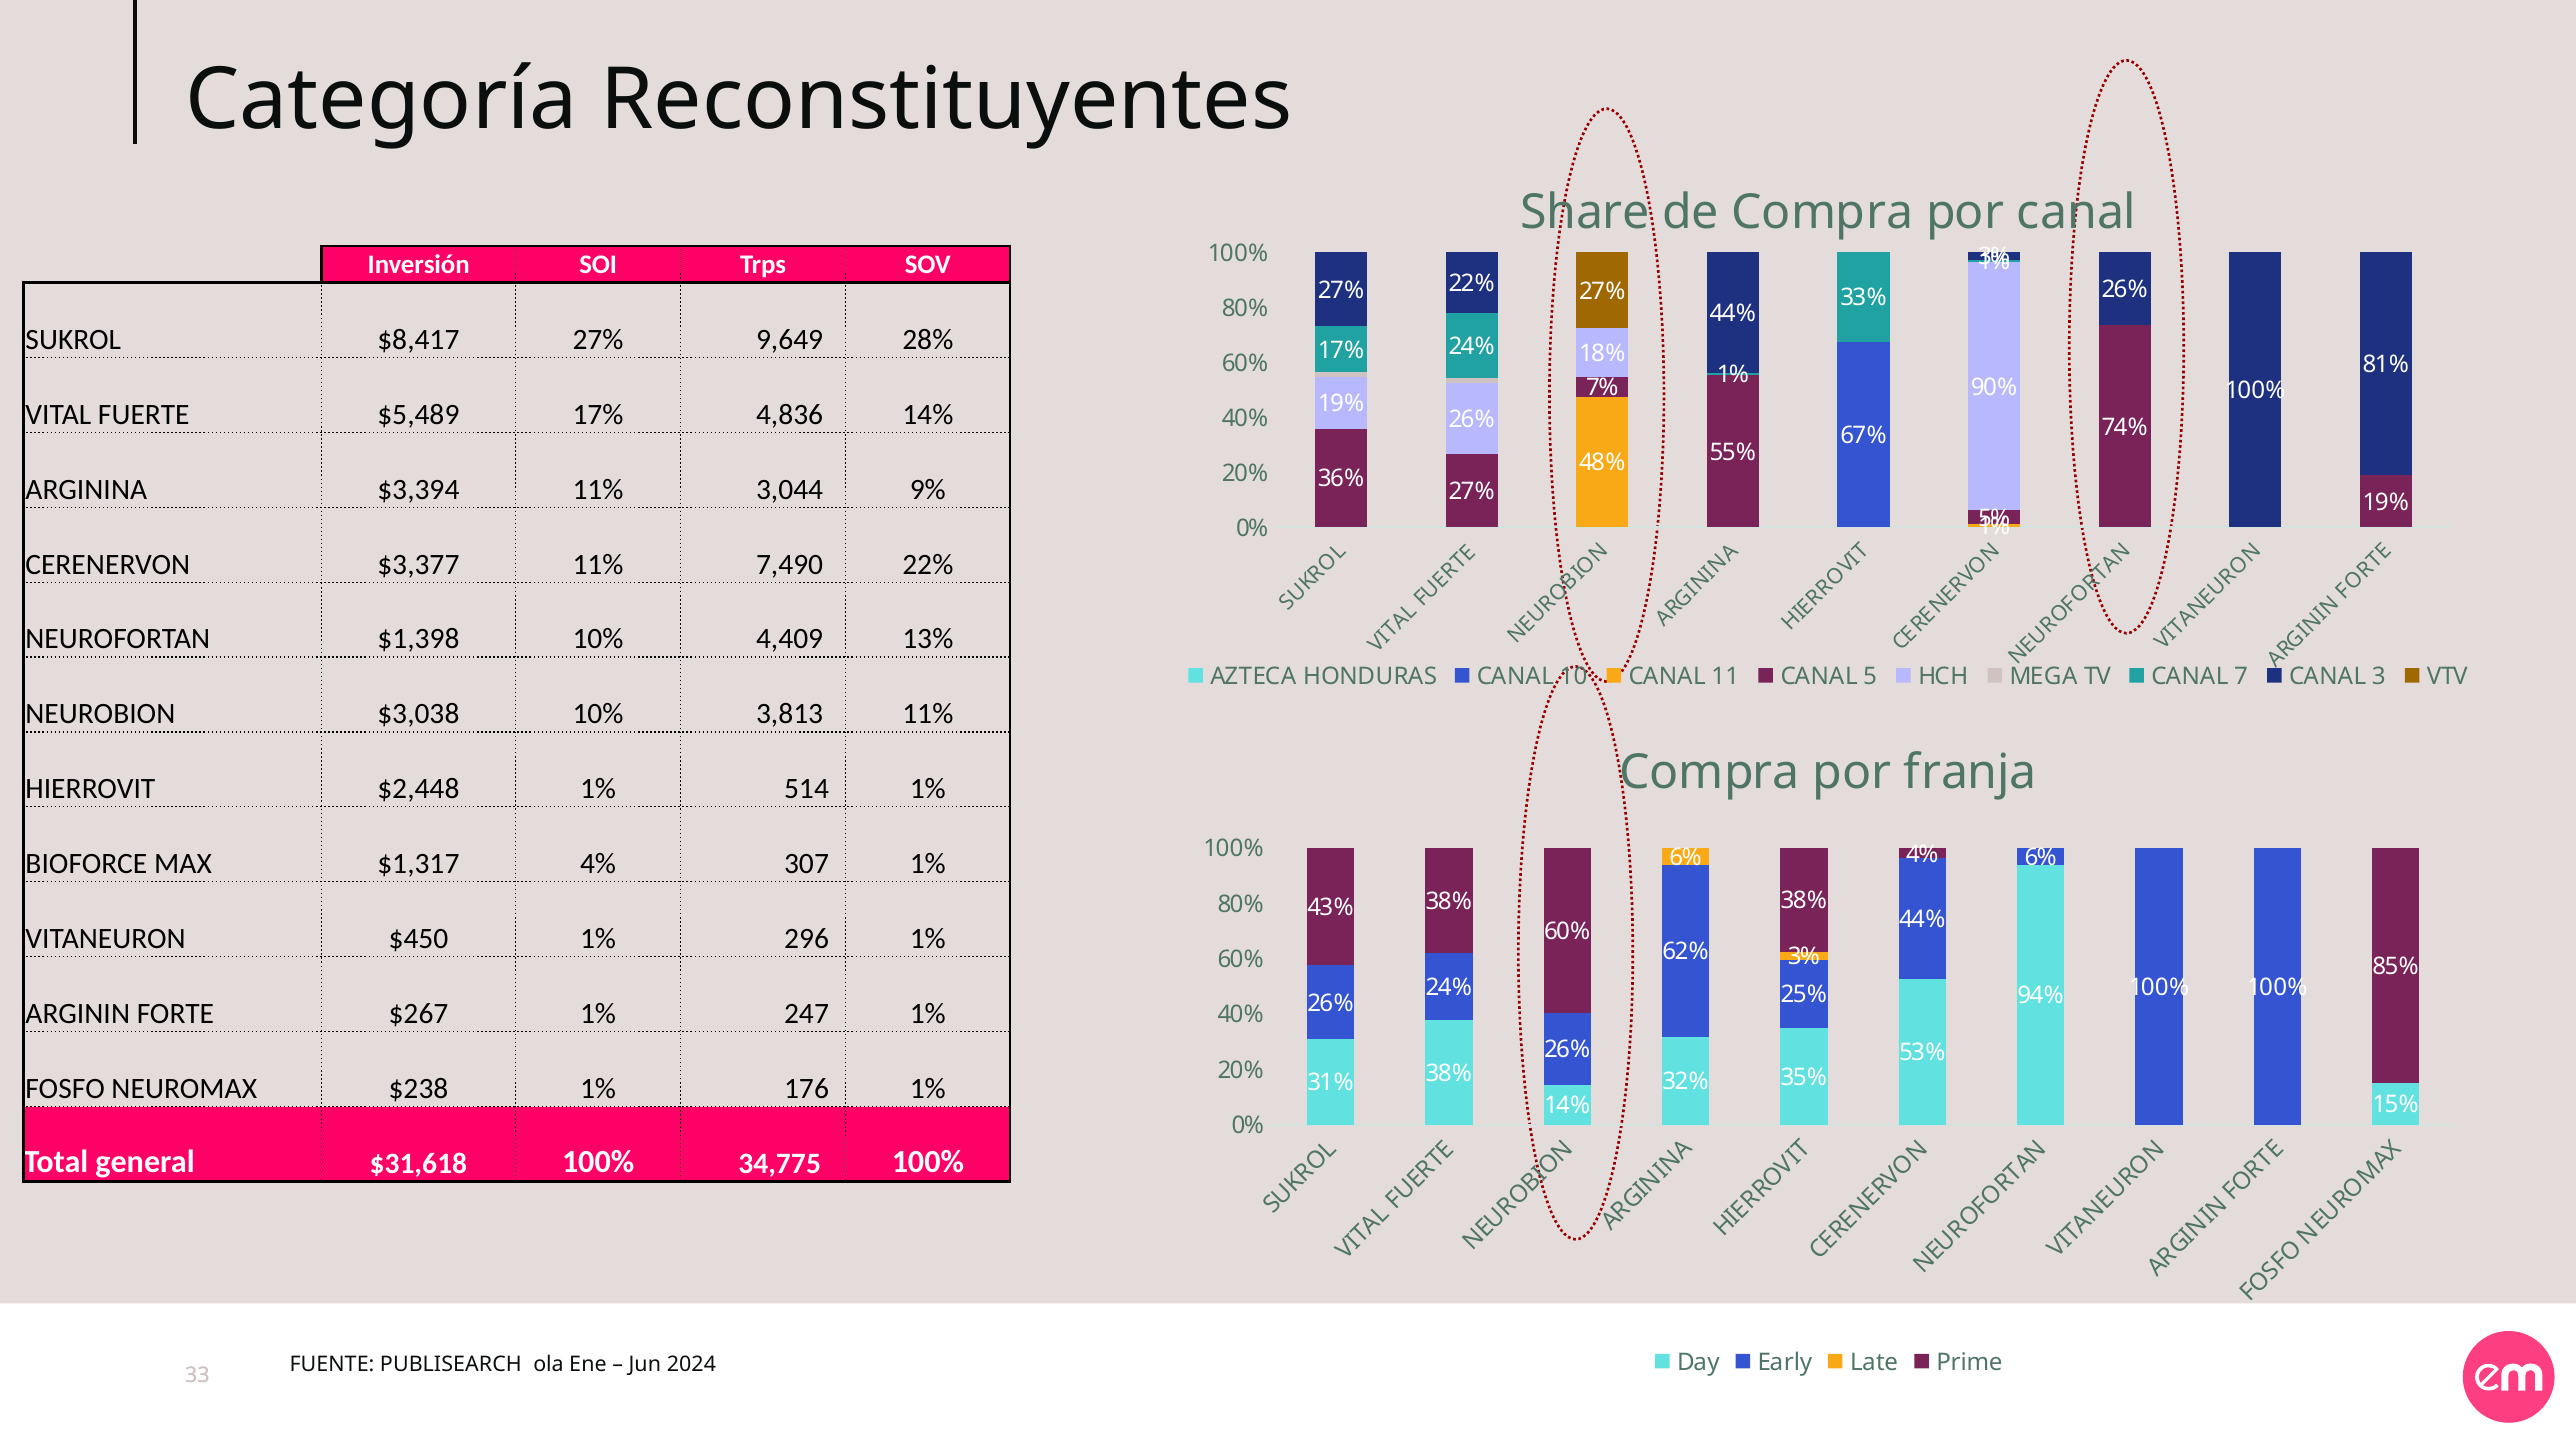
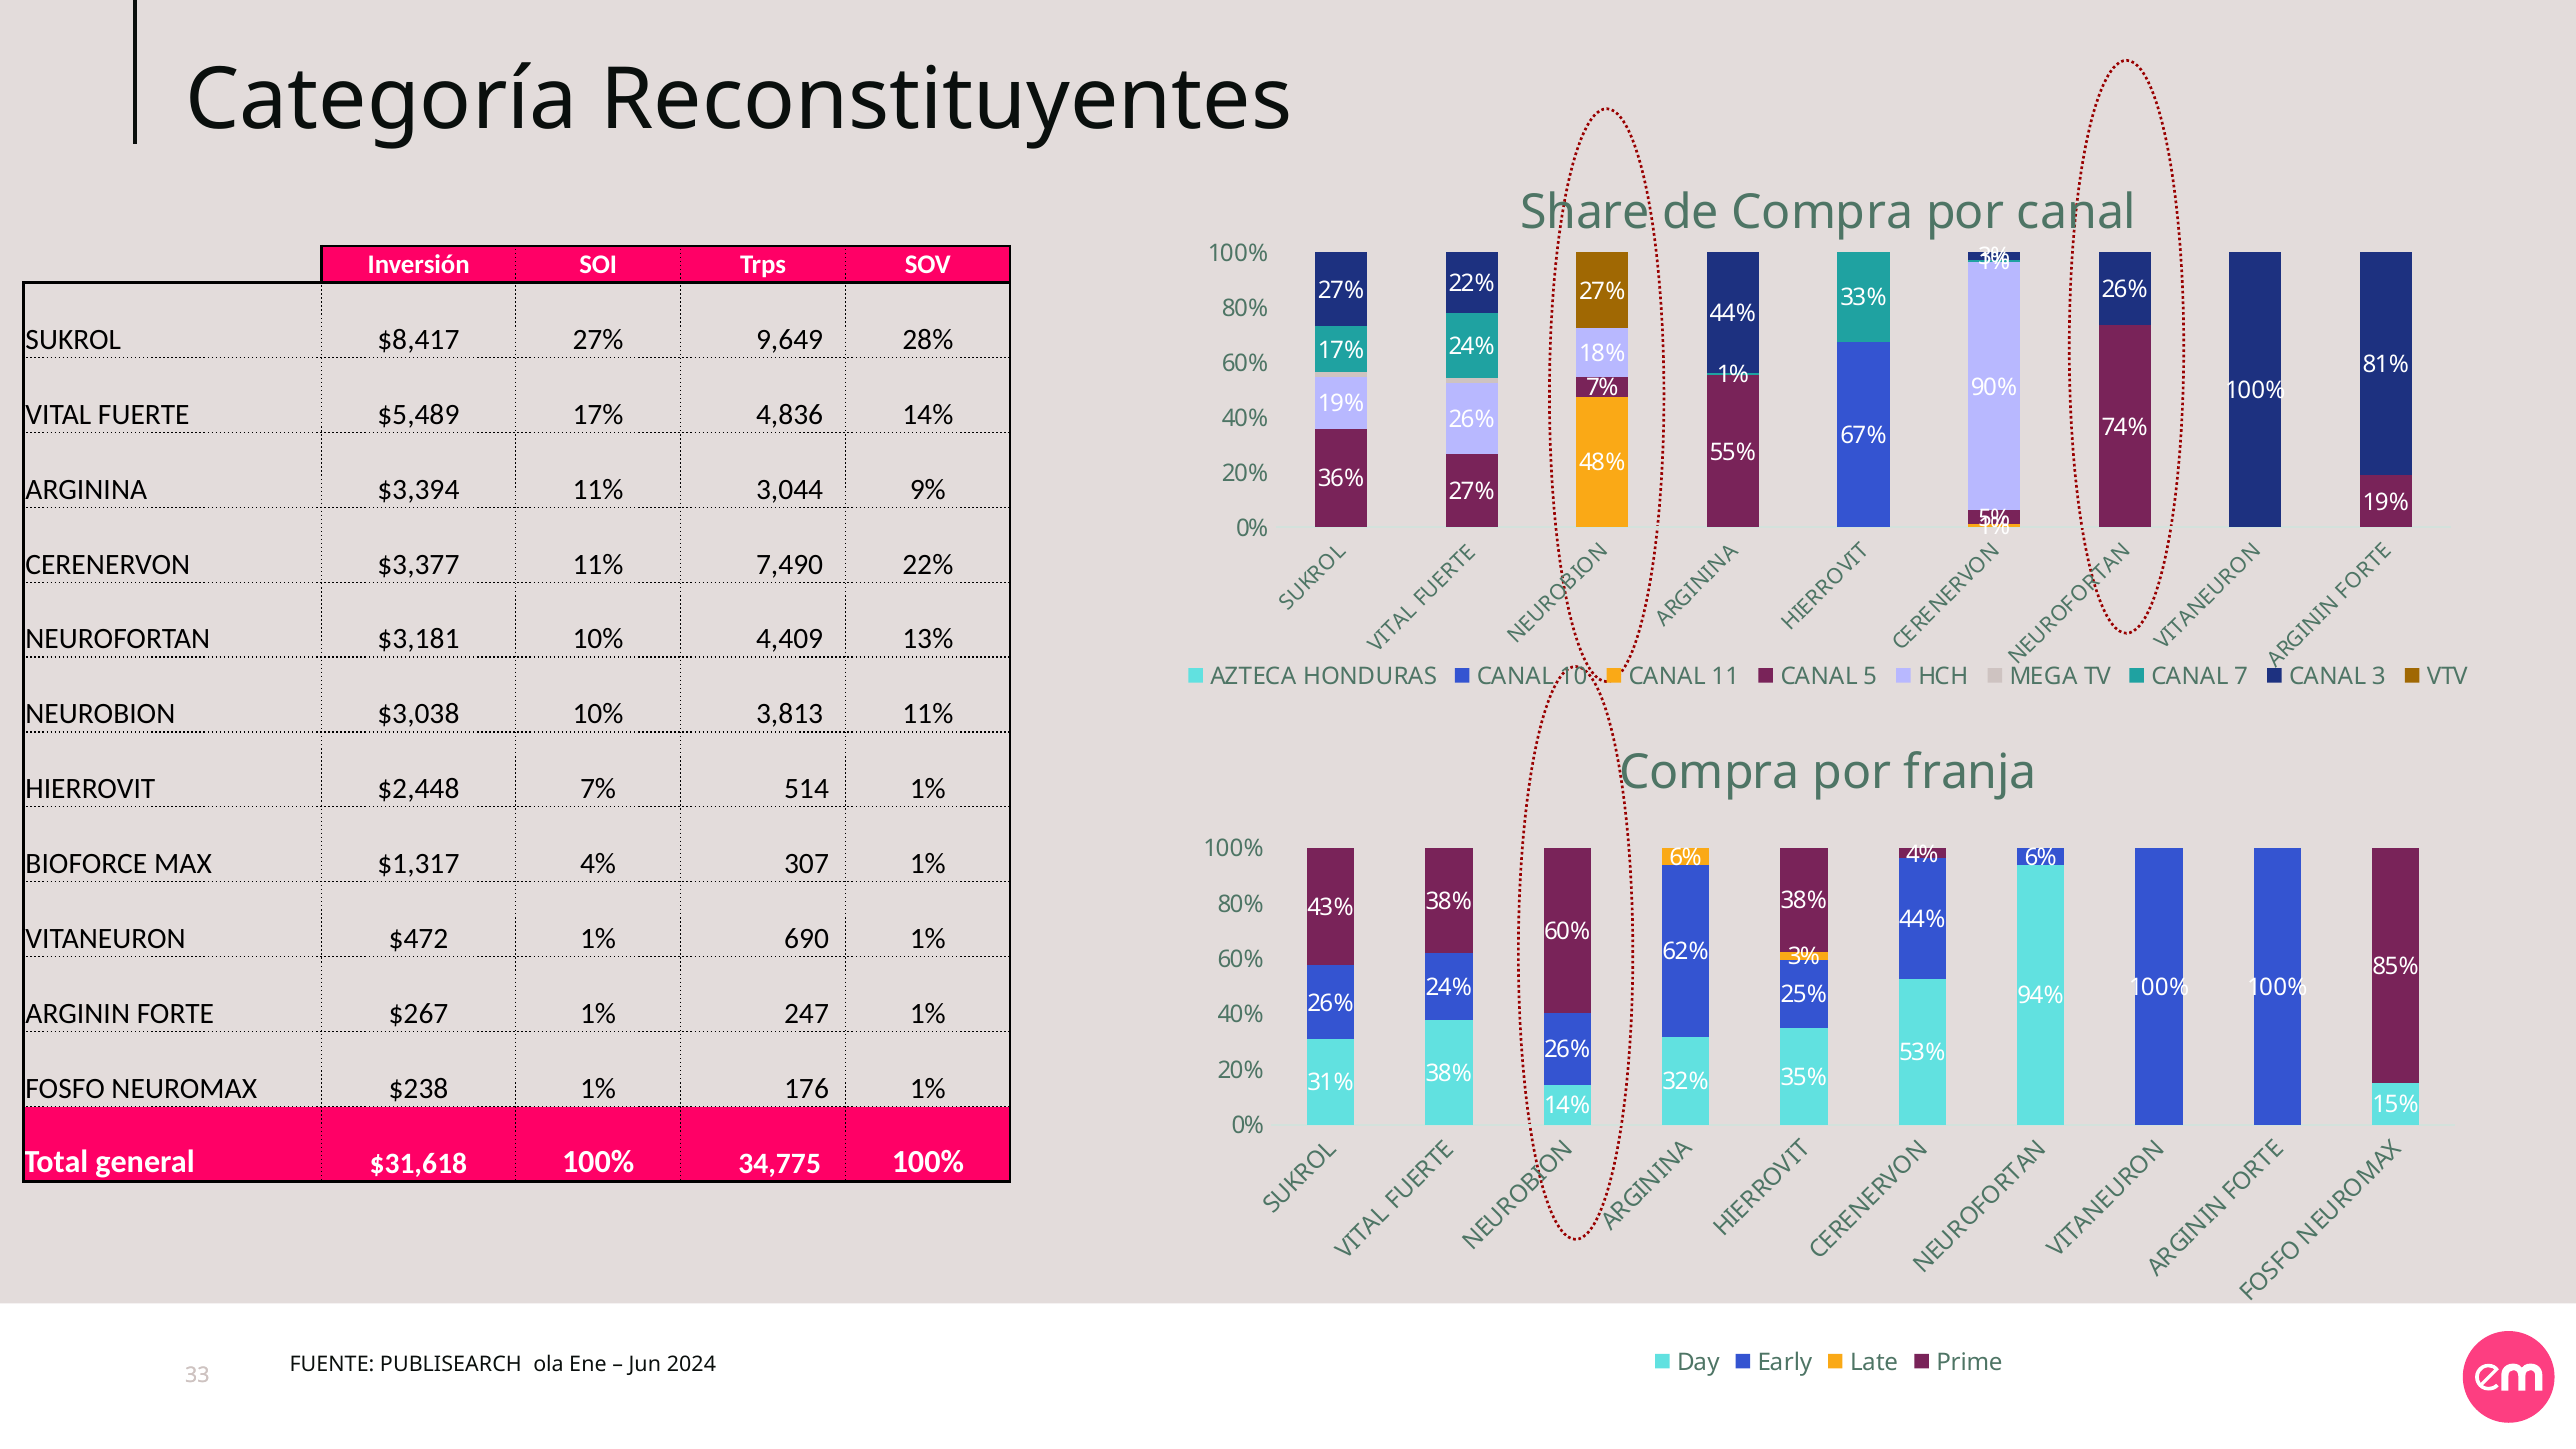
$1,398: $1,398 -> $3,181
$2,448 1%: 1% -> 7%
$450: $450 -> $472
296: 296 -> 690
